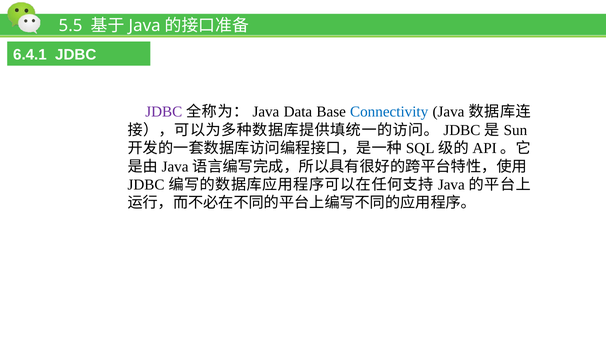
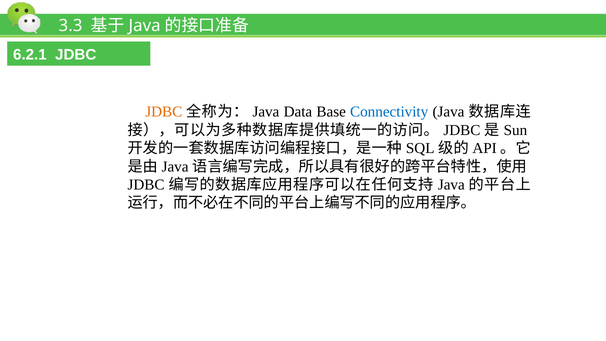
5.5: 5.5 -> 3.3
6.4.1: 6.4.1 -> 6.2.1
JDBC at (164, 112) colour: purple -> orange
